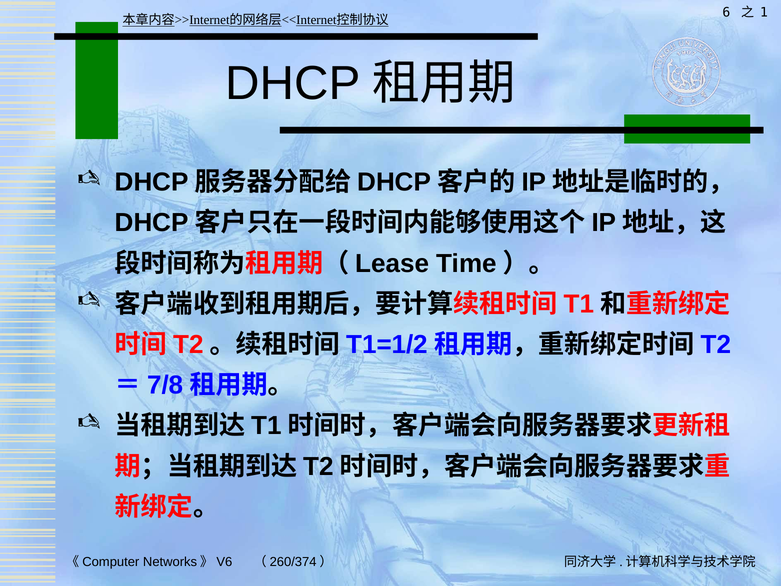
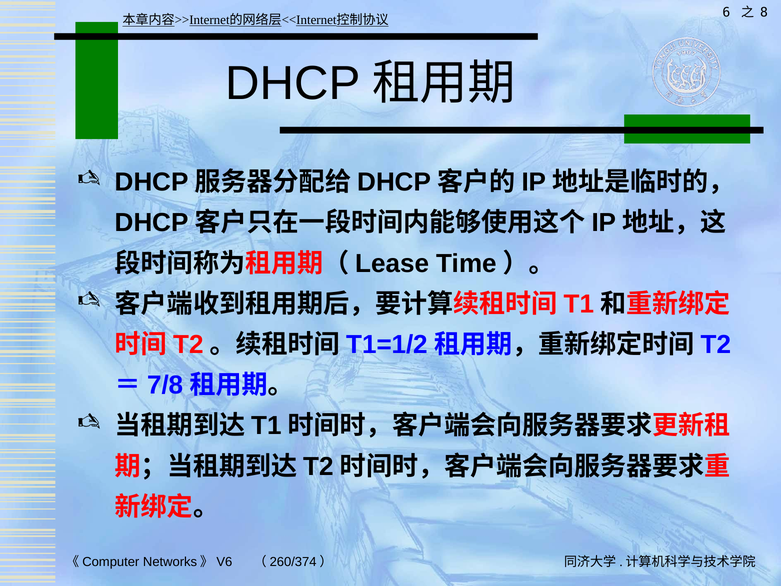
1: 1 -> 8
